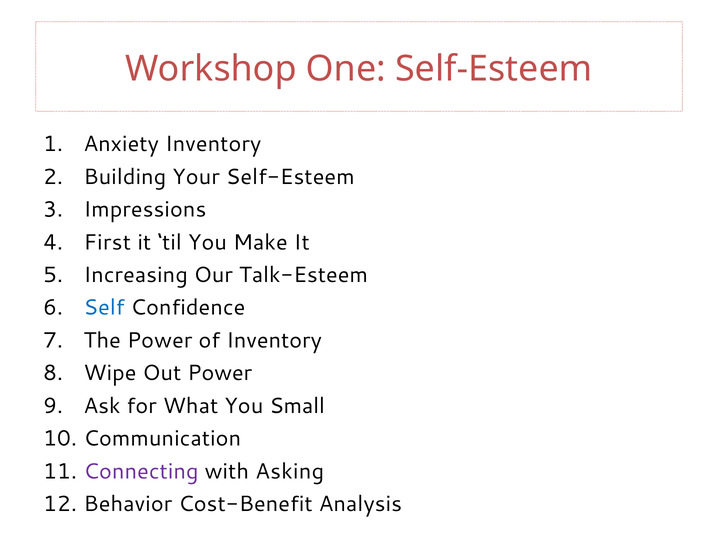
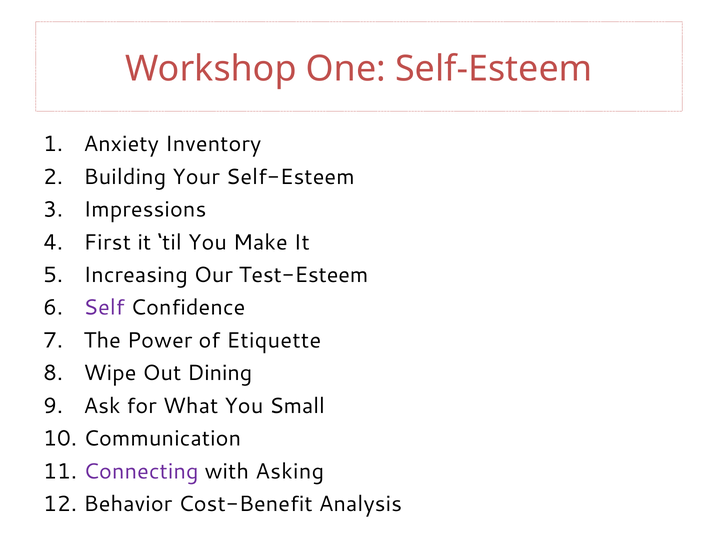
Talk-Esteem: Talk-Esteem -> Test-Esteem
Self colour: blue -> purple
of Inventory: Inventory -> Etiquette
Out Power: Power -> Dining
